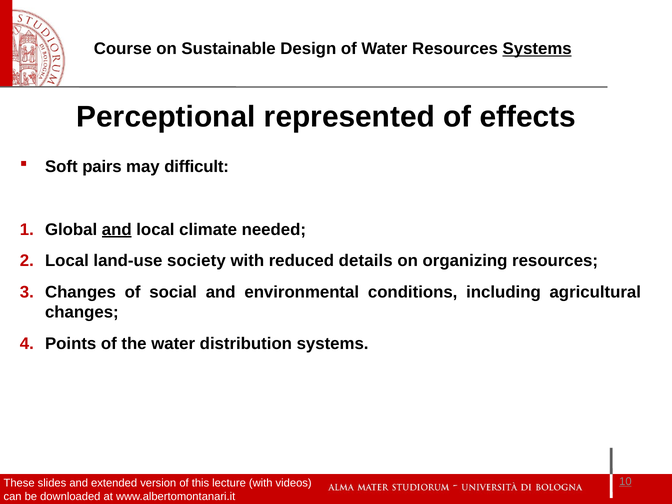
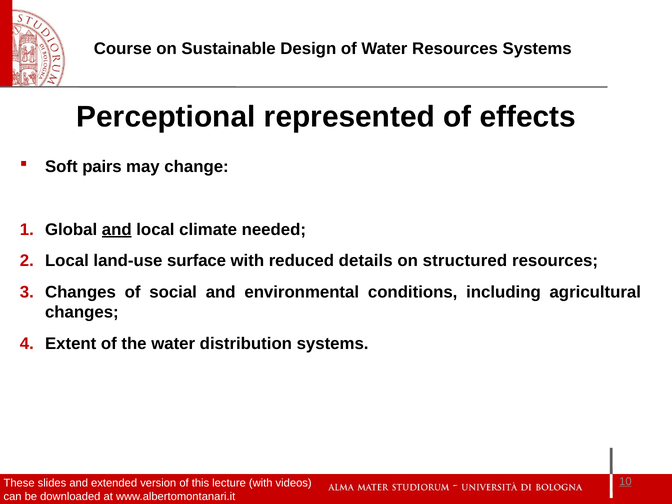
Systems at (537, 49) underline: present -> none
difficult: difficult -> change
society: society -> surface
organizing: organizing -> structured
Points: Points -> Extent
